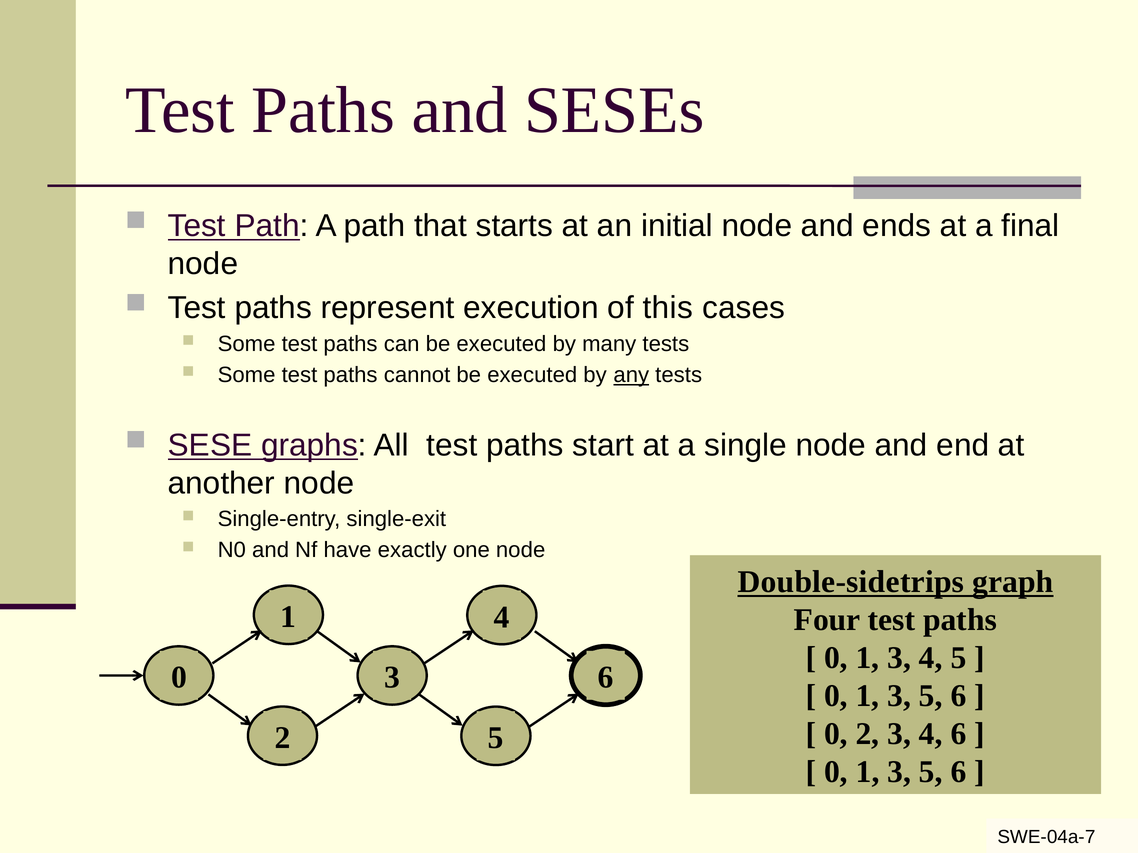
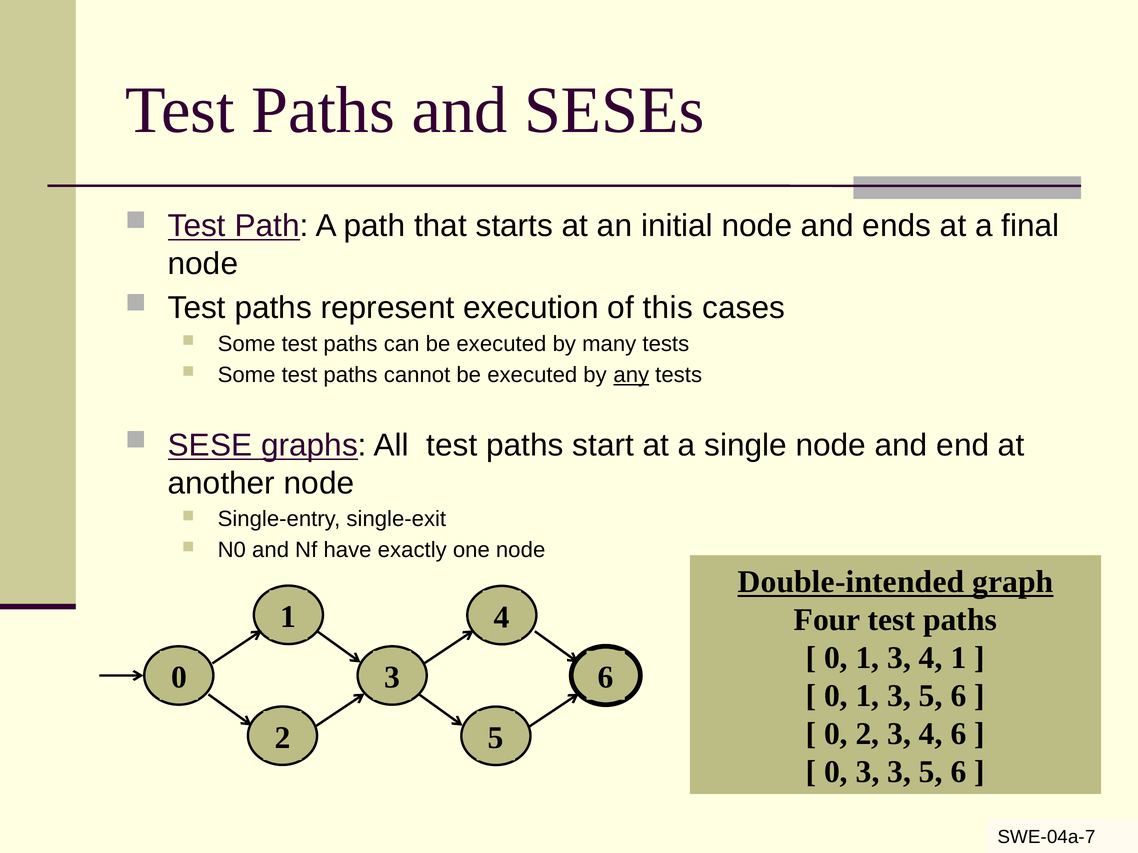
Double-sidetrips: Double-sidetrips -> Double-intended
4 5: 5 -> 1
1 at (868, 772): 1 -> 3
